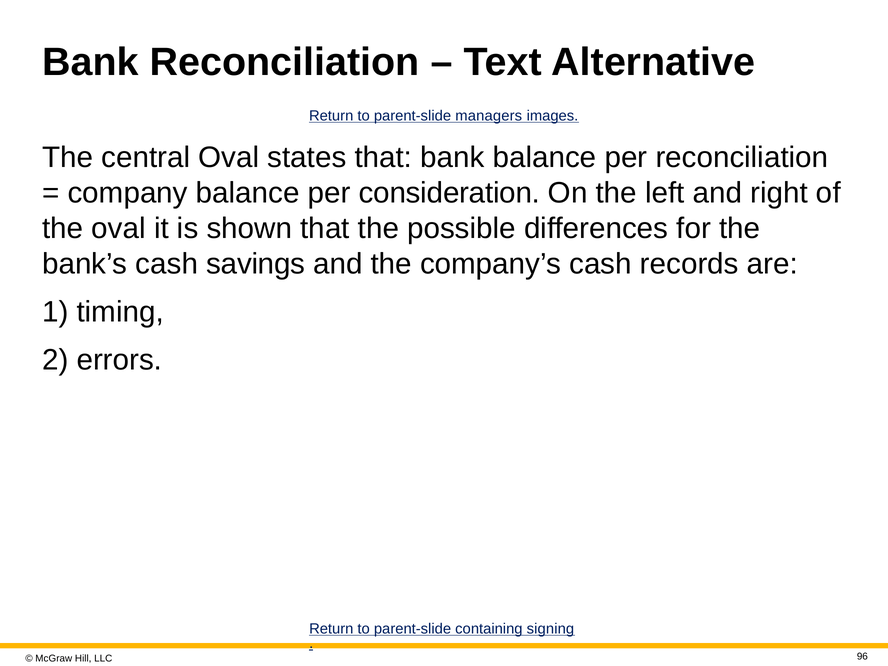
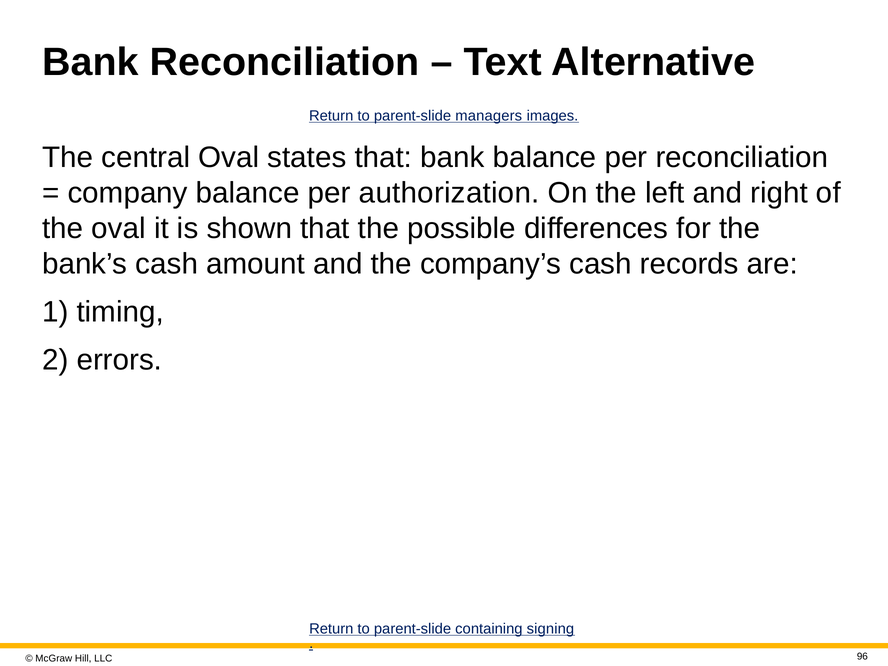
consideration: consideration -> authorization
savings: savings -> amount
